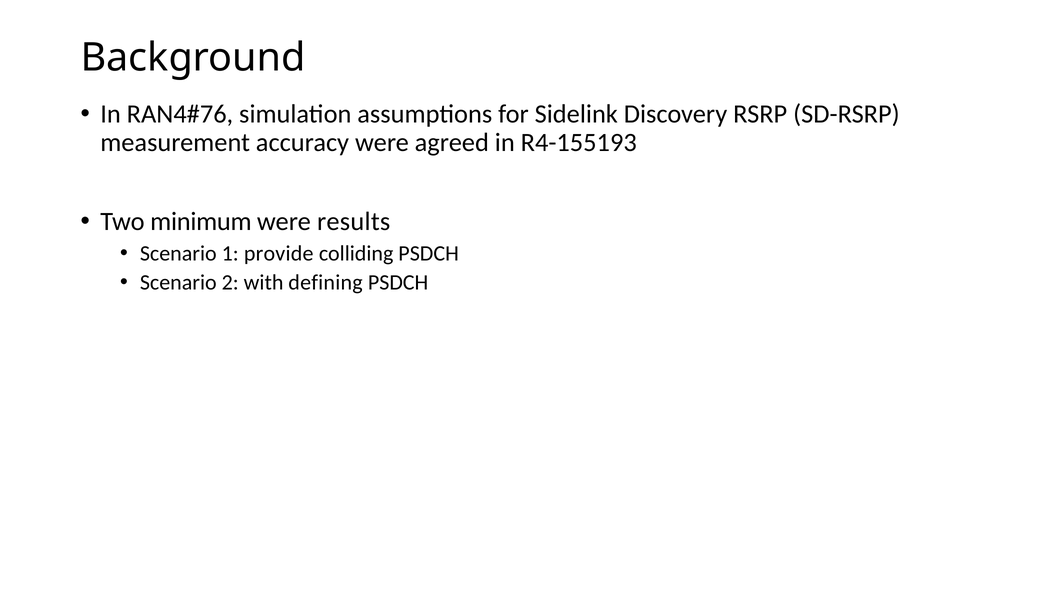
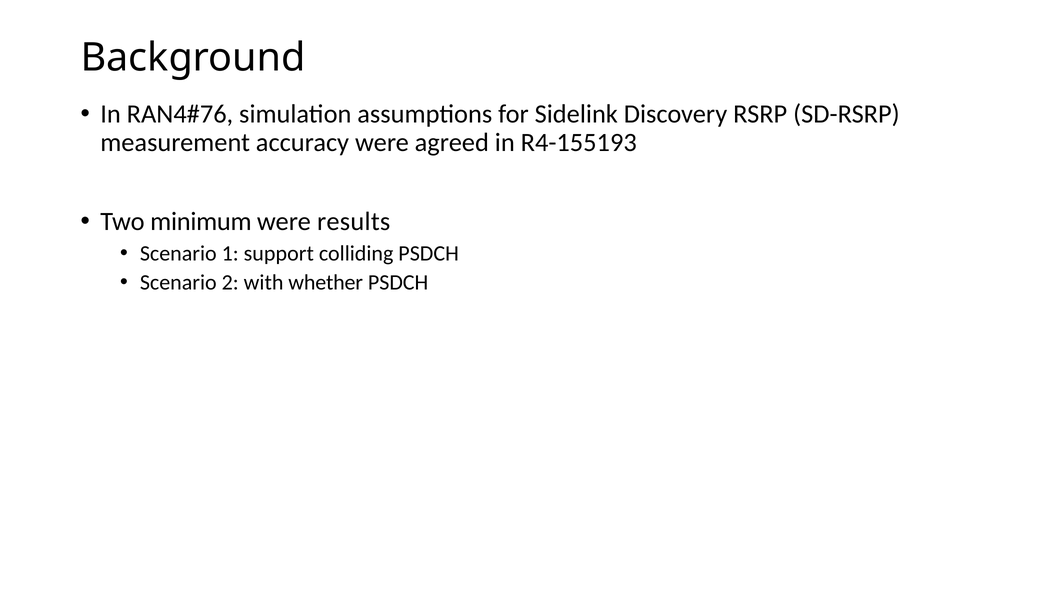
provide: provide -> support
defining: defining -> whether
